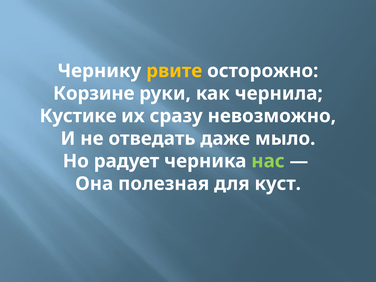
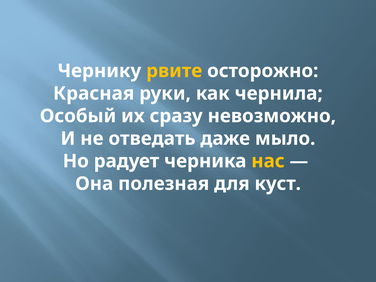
Корзине: Корзине -> Красная
Кустике: Кустике -> Особый
нас colour: light green -> yellow
